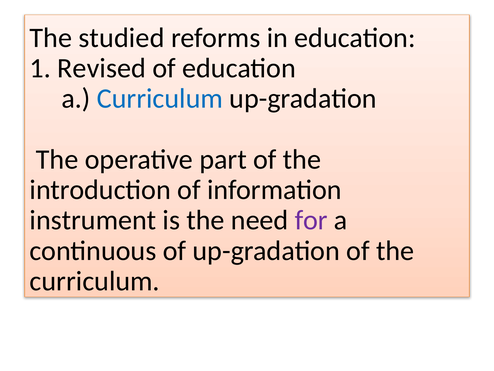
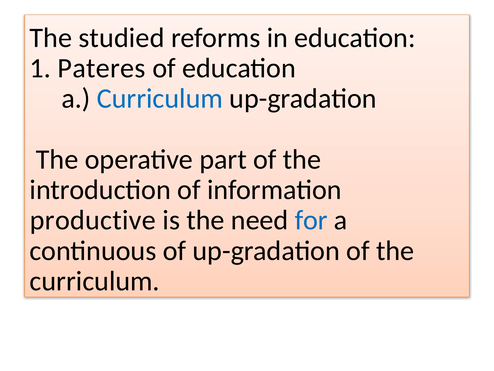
Revised: Revised -> Pateres
instrument: instrument -> productive
for colour: purple -> blue
